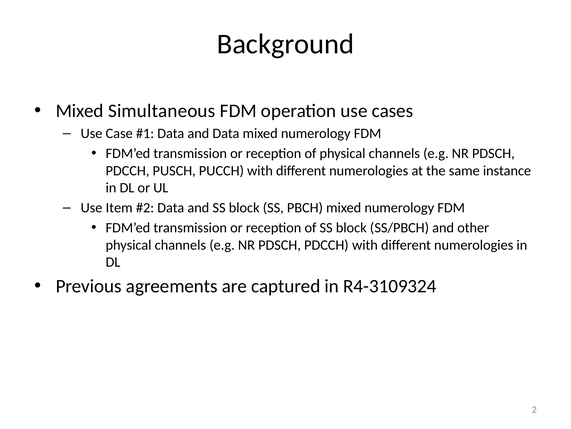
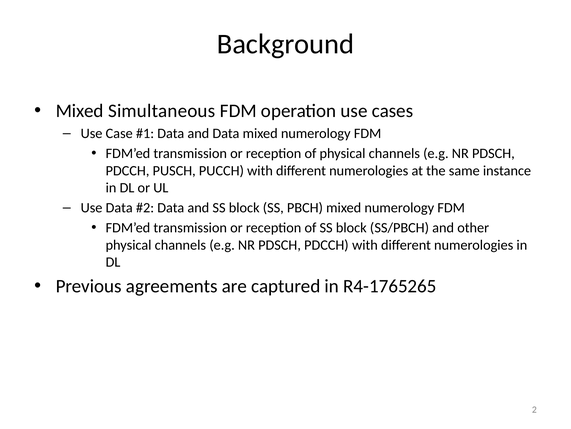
Use Item: Item -> Data
R4-3109324: R4-3109324 -> R4-1765265
